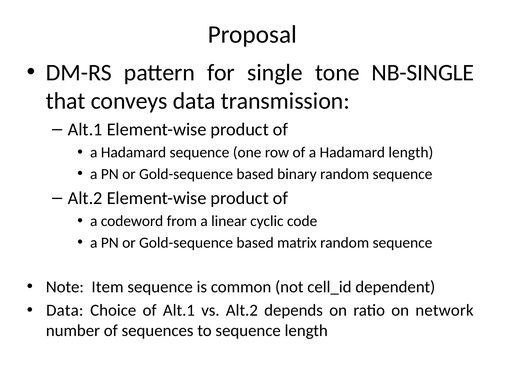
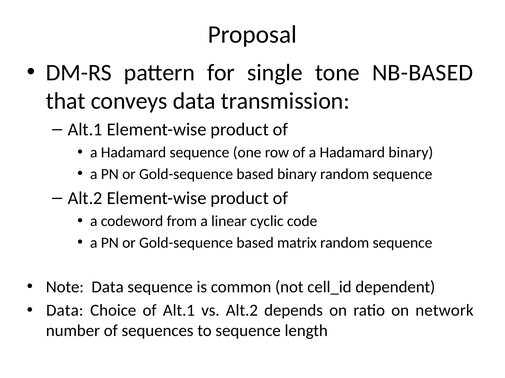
NB-SINGLE: NB-SINGLE -> NB-BASED
Hadamard length: length -> binary
Note Item: Item -> Data
